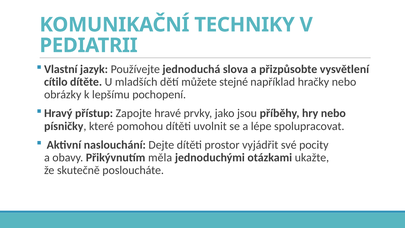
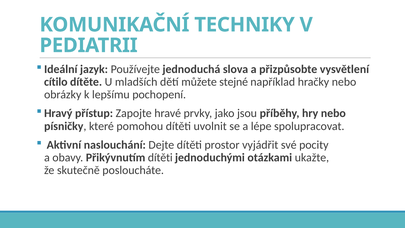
Vlastní: Vlastní -> Ideální
Přikývnutím měla: měla -> dítěti
